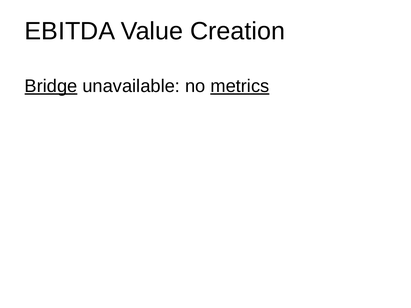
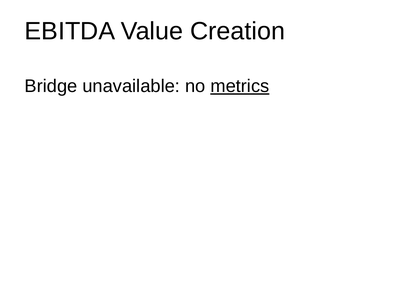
Bridge underline: present -> none
